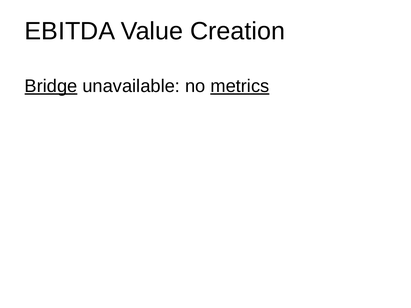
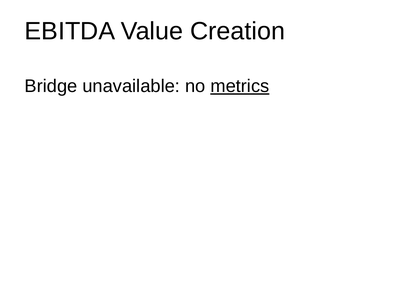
Bridge underline: present -> none
